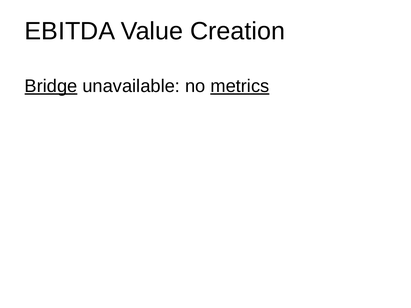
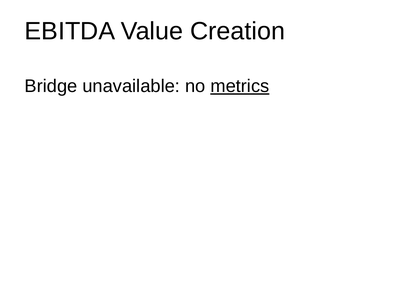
Bridge underline: present -> none
